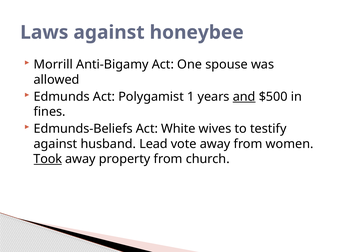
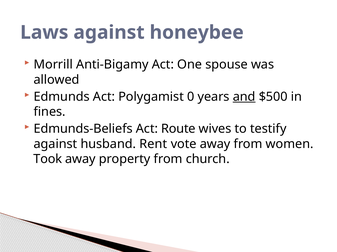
1: 1 -> 0
White: White -> Route
Lead: Lead -> Rent
Took underline: present -> none
